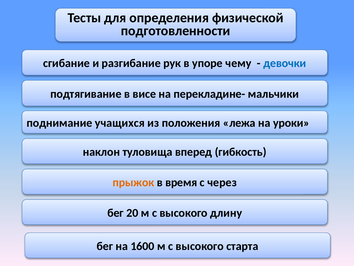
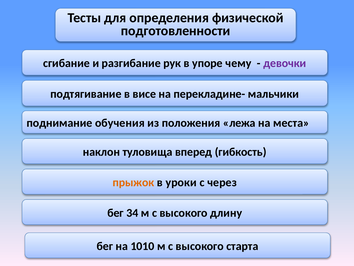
девочки colour: blue -> purple
учащихся: учащихся -> обучения
уроки: уроки -> места
время: время -> уроки
20: 20 -> 34
1600: 1600 -> 1010
